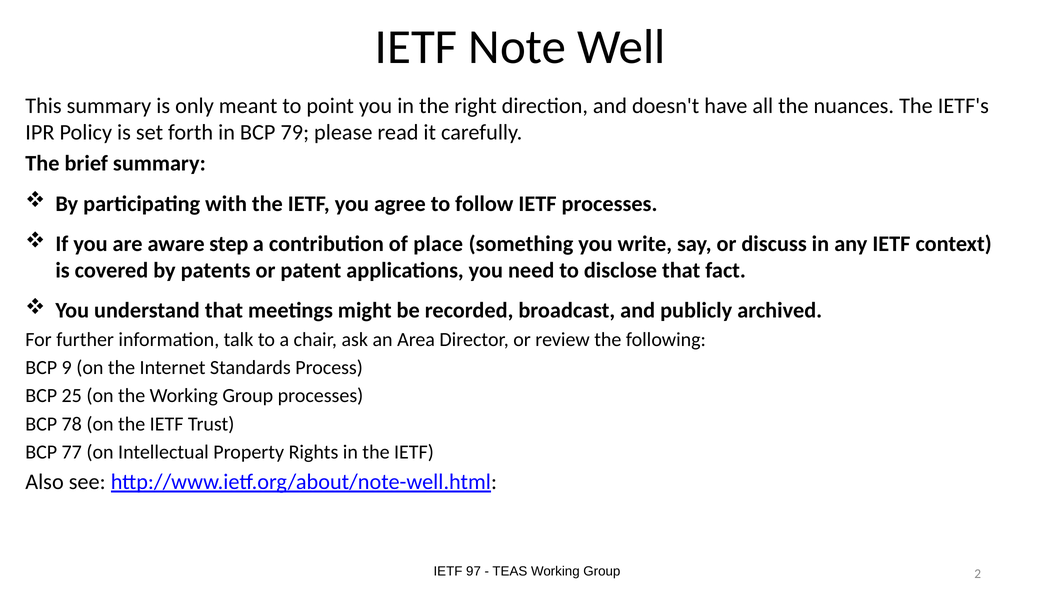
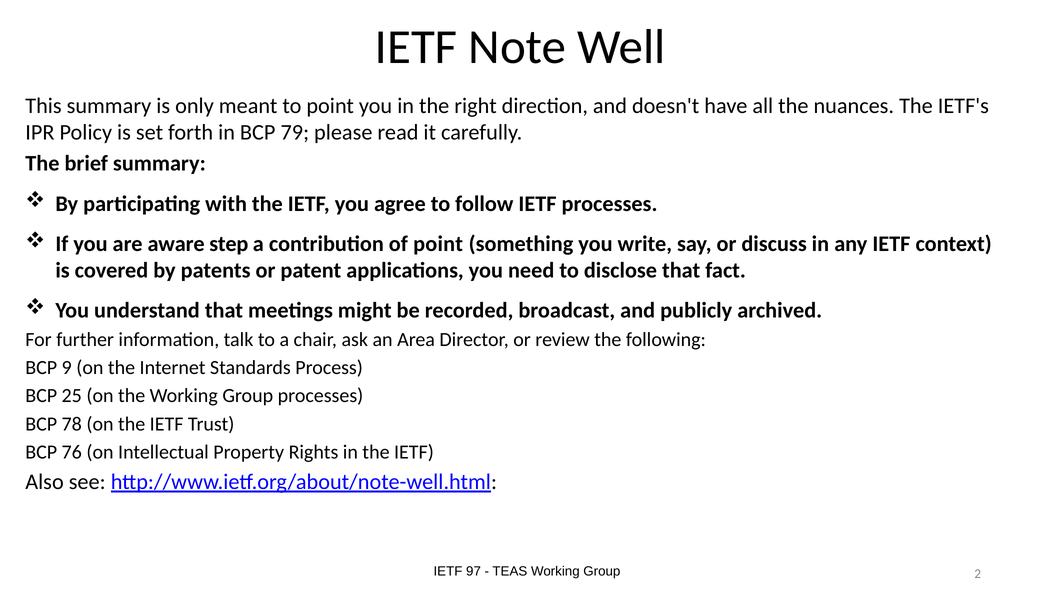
of place: place -> point
77: 77 -> 76
